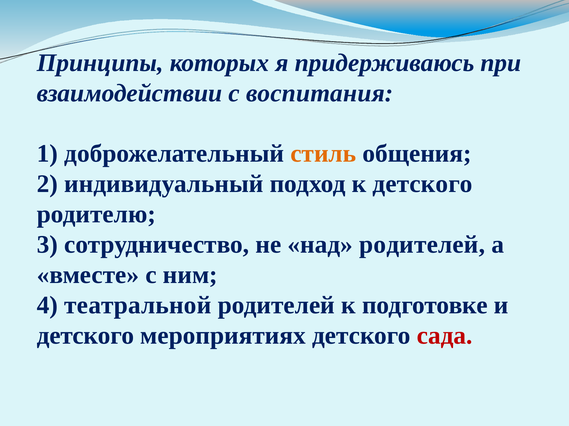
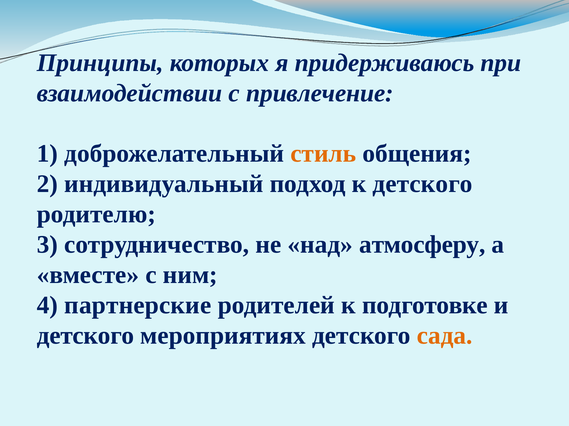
воспитания: воспитания -> привлечение
над родителей: родителей -> атмосферу
театральной: театральной -> партнерские
сада colour: red -> orange
